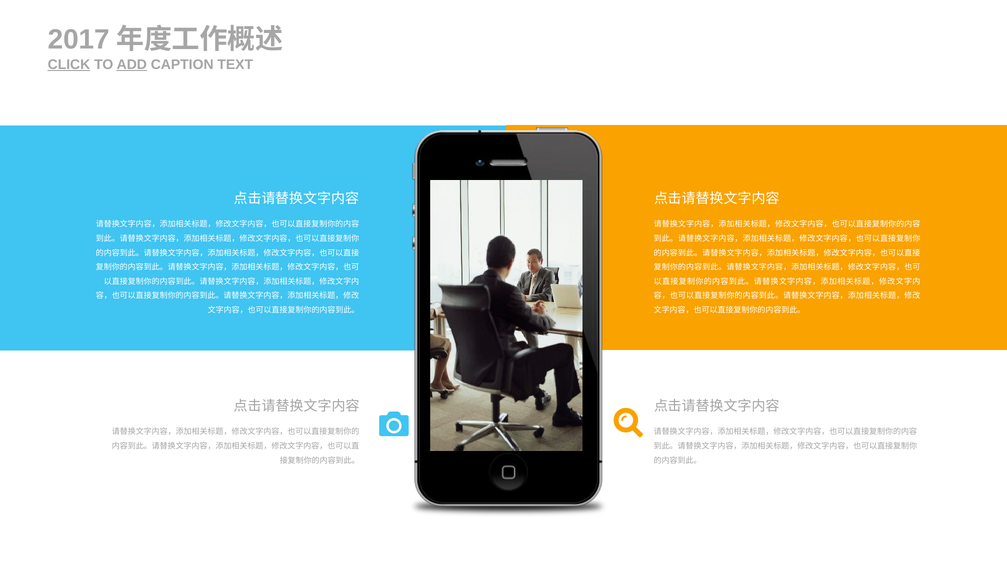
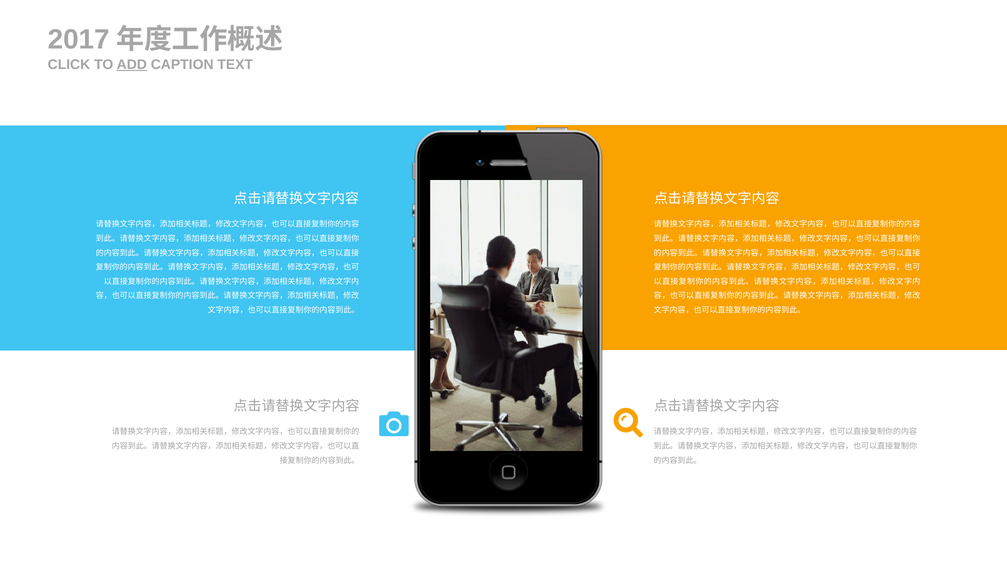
CLICK underline: present -> none
